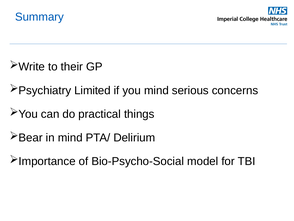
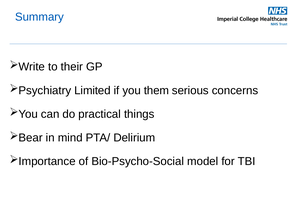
you mind: mind -> them
